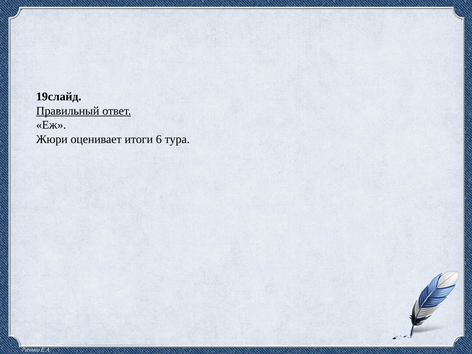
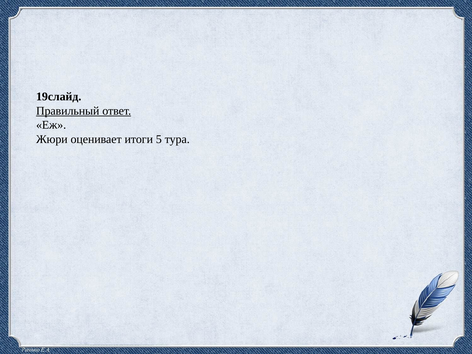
6: 6 -> 5
